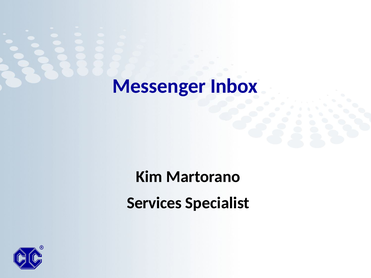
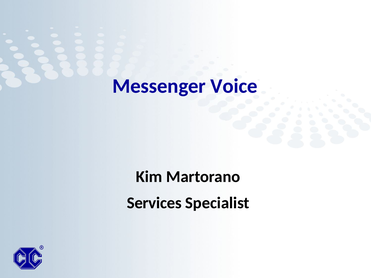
Inbox: Inbox -> Voice
